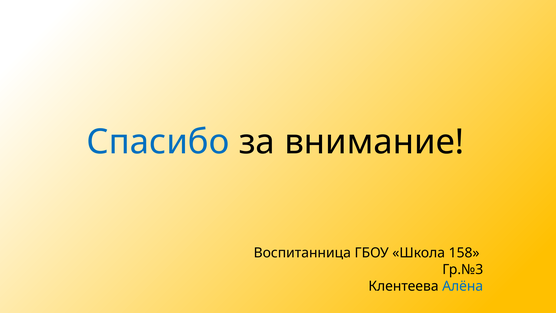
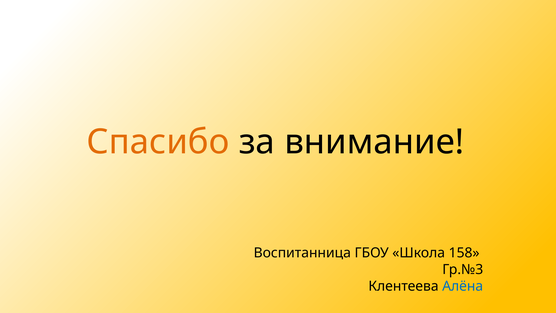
Спасибо colour: blue -> orange
